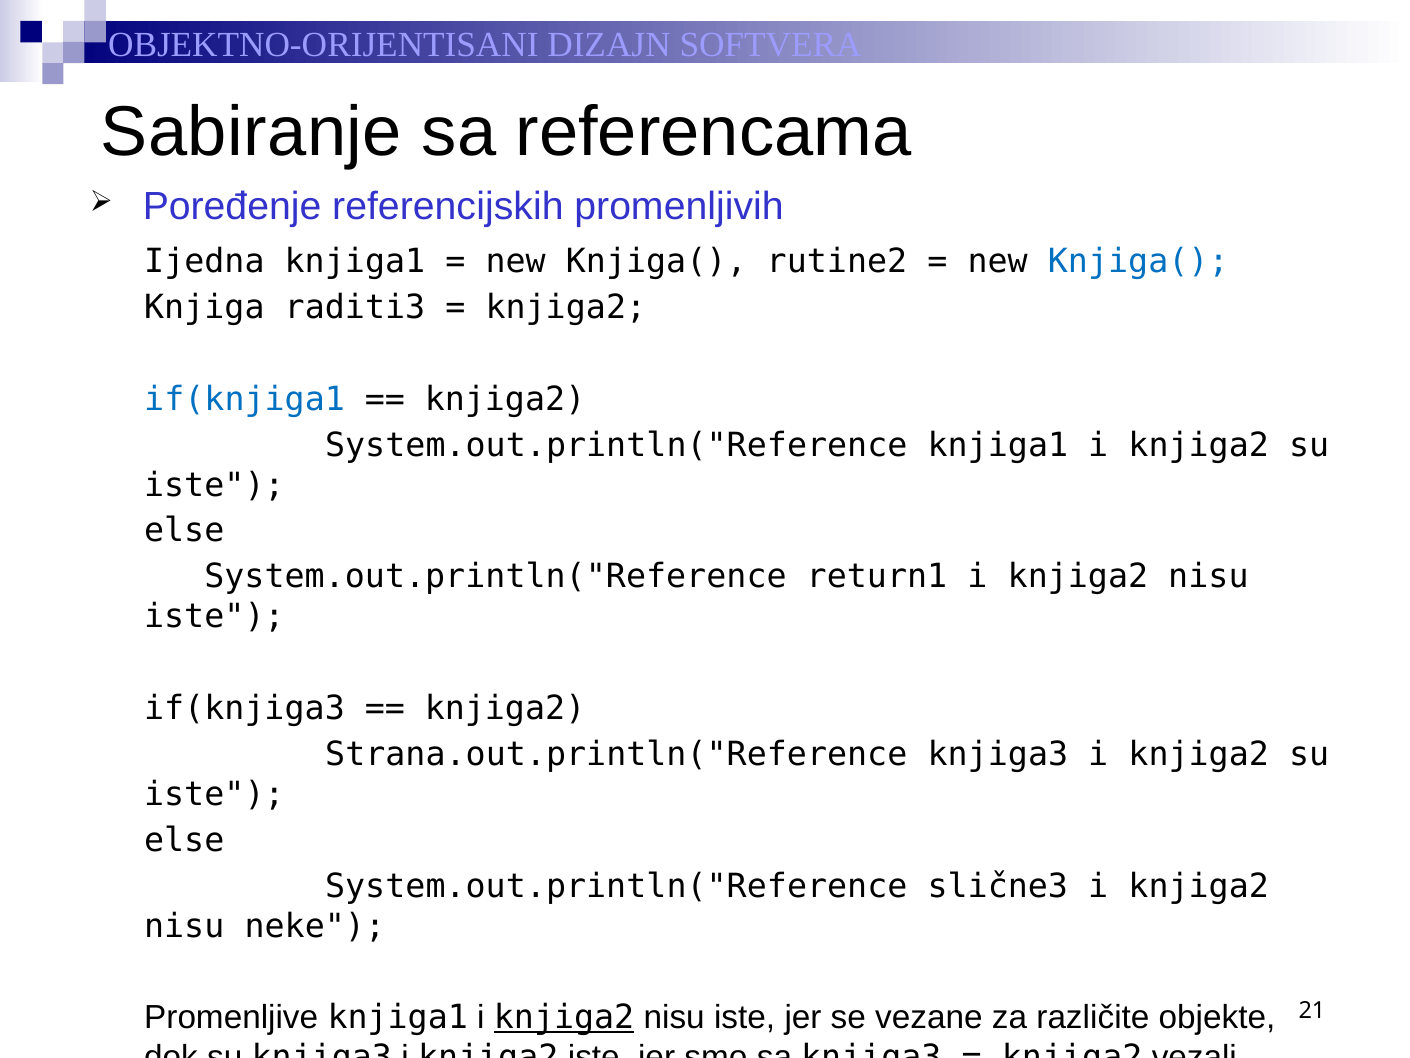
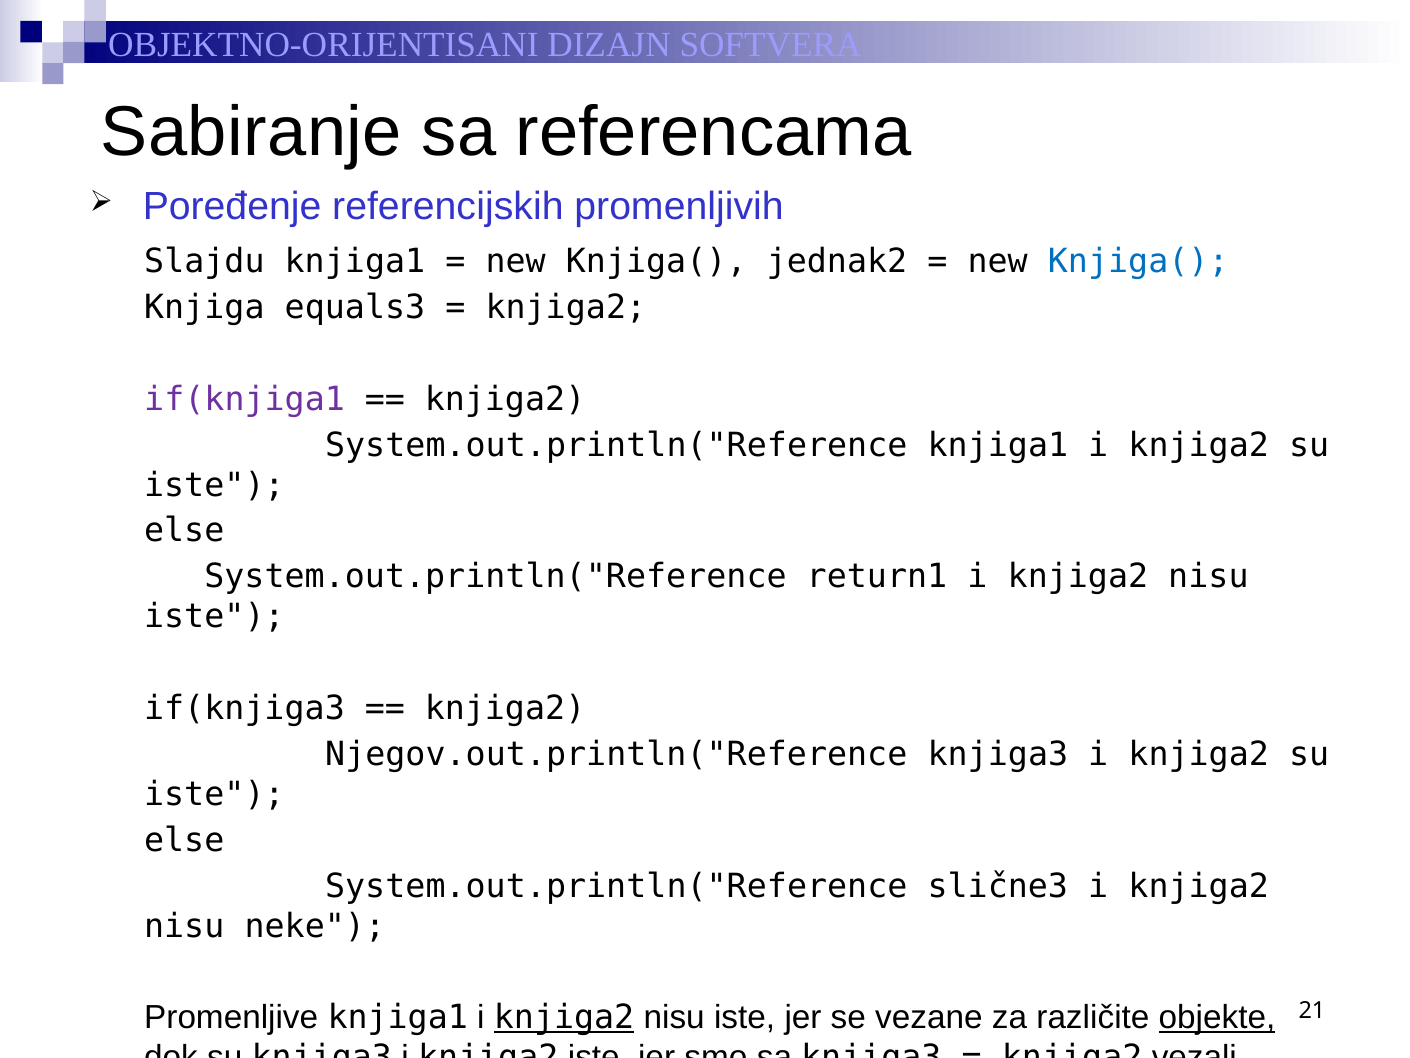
Ijedna: Ijedna -> Slajdu
rutine2: rutine2 -> jednak2
raditi3: raditi3 -> equals3
if(knjiga1 colour: blue -> purple
Strana.out.println("Reference: Strana.out.println("Reference -> Njegov.out.println("Reference
objekte underline: none -> present
